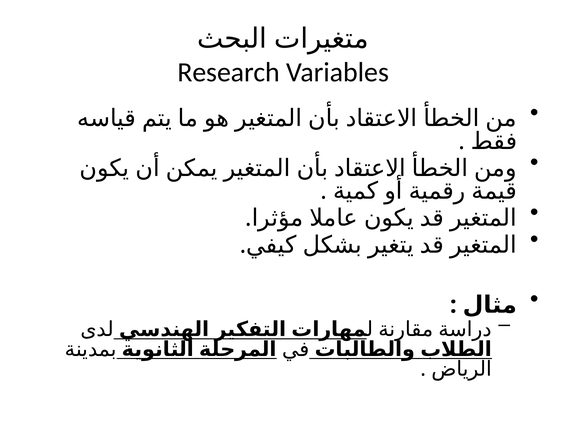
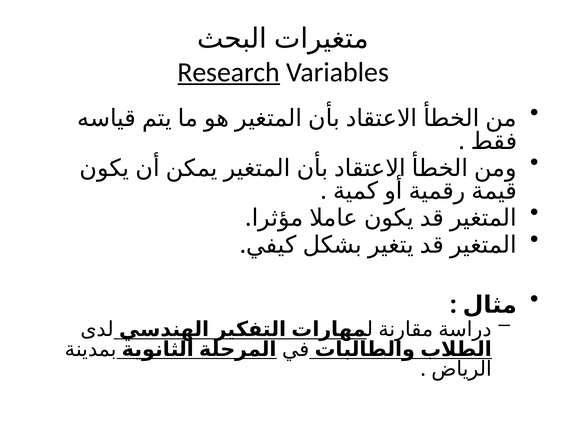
Research underline: none -> present
